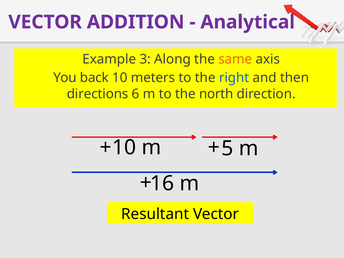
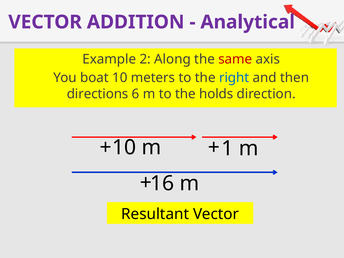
3: 3 -> 2
same colour: orange -> red
back: back -> boat
north: north -> holds
5: 5 -> 1
